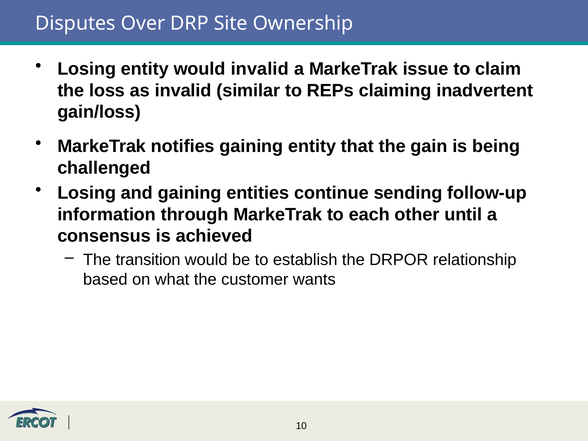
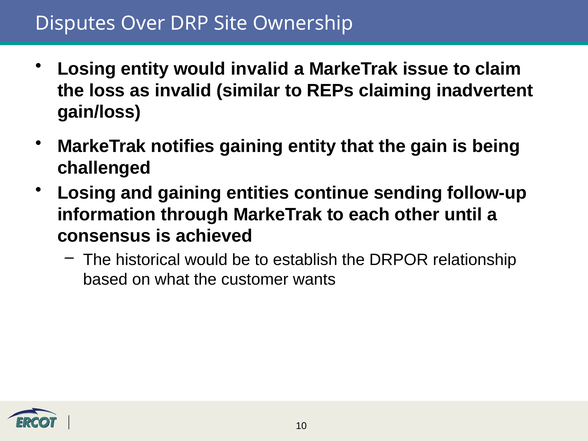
transition: transition -> historical
